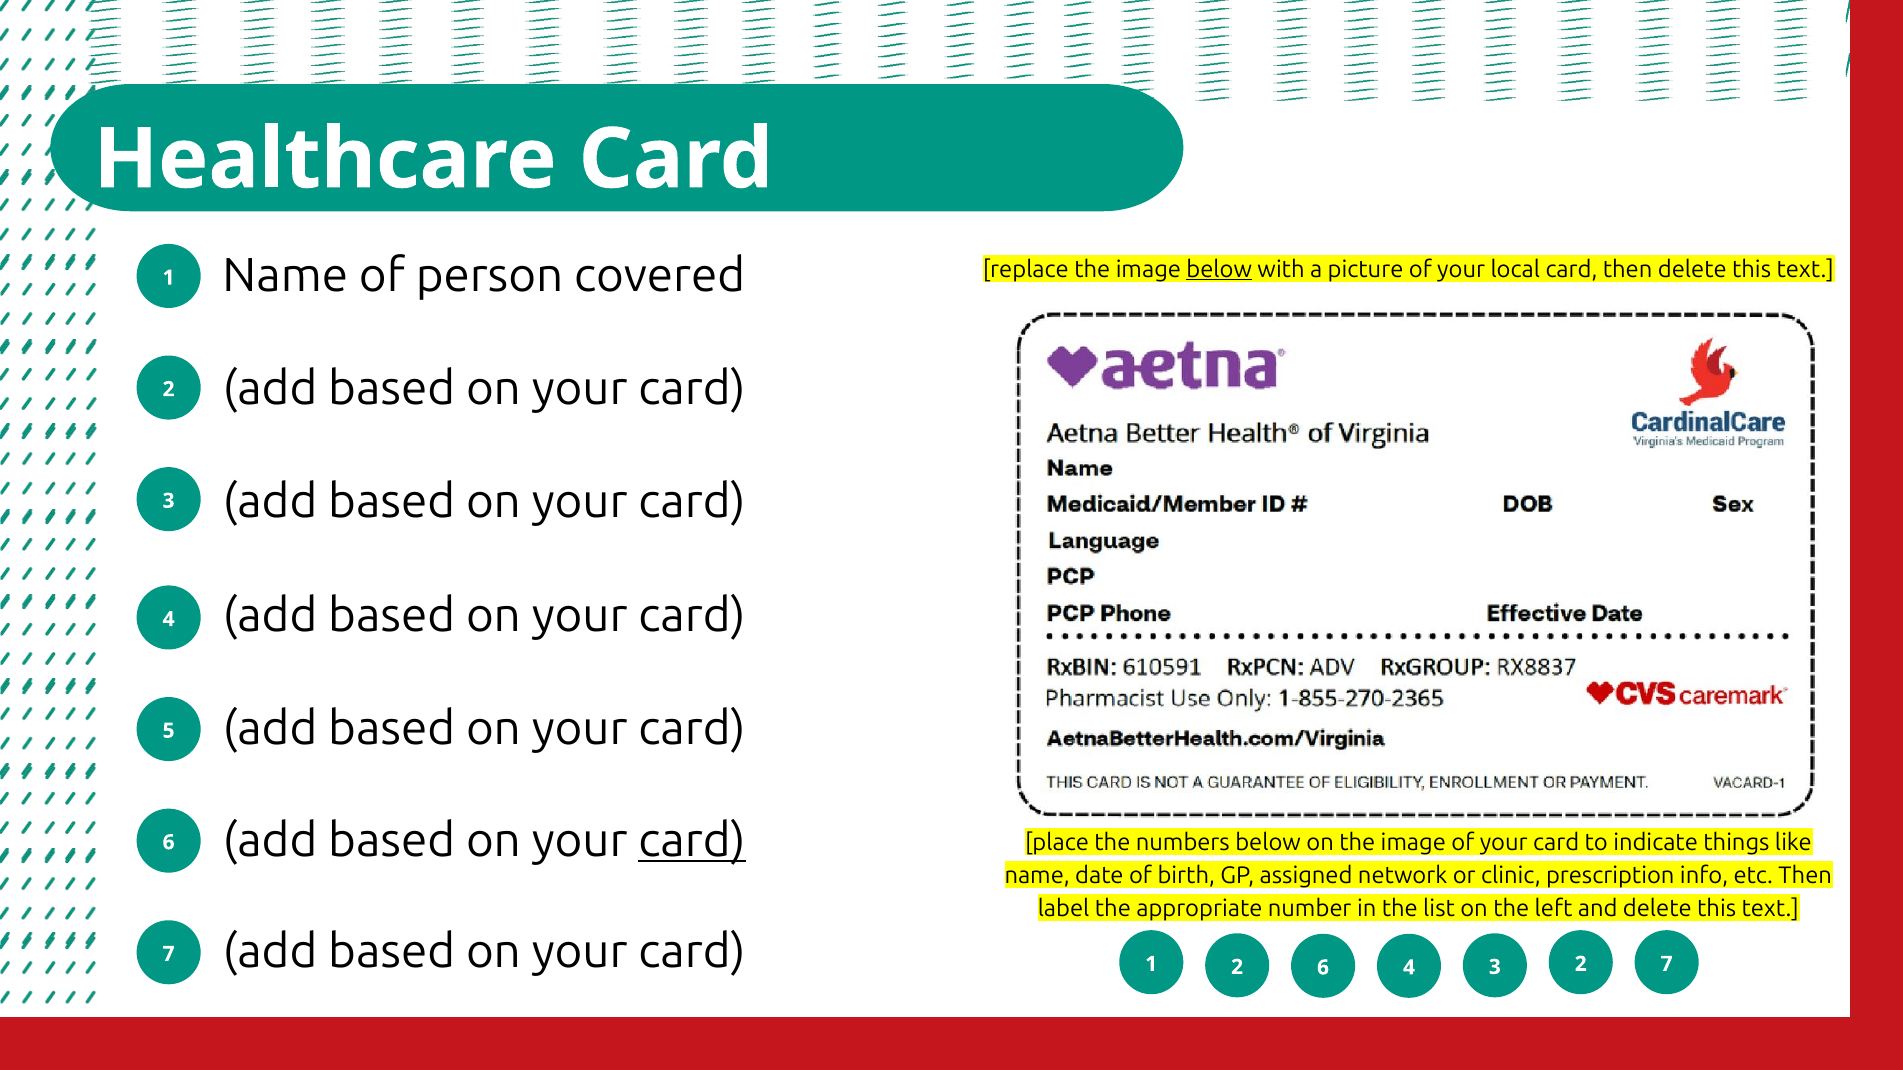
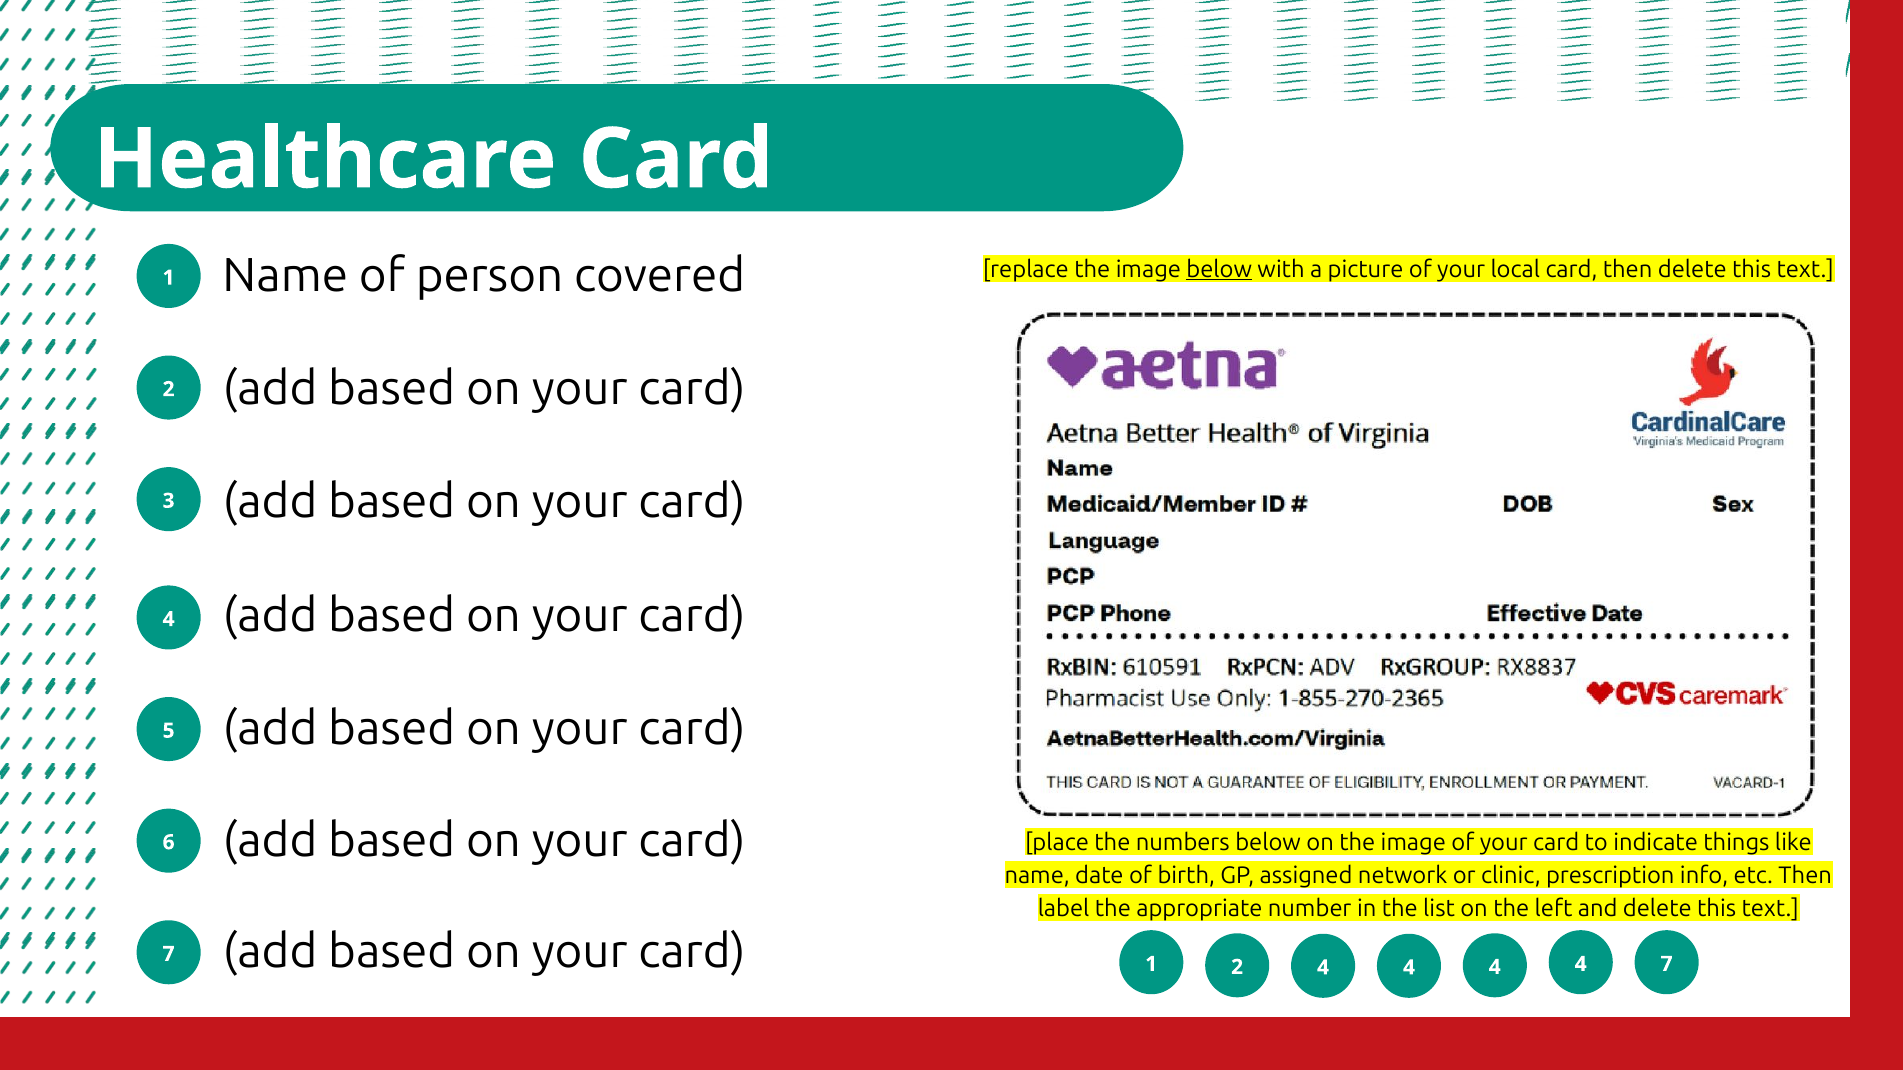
card at (692, 841) underline: present -> none
7 2: 2 -> 4
2 6: 6 -> 4
3 at (1495, 967): 3 -> 4
